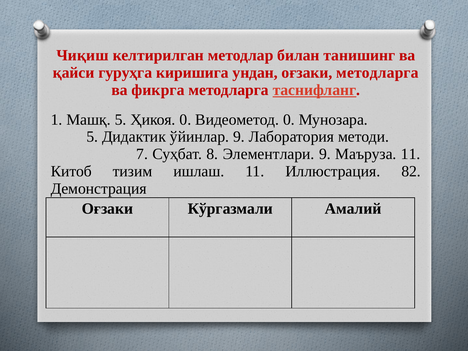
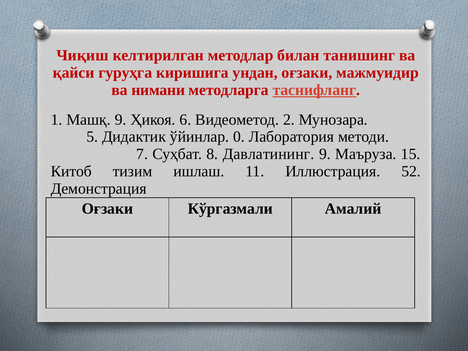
оғзаки методларга: методларга -> мажмуидир
фикрга: фикрга -> нимани
Машқ 5: 5 -> 9
Ҳикоя 0: 0 -> 6
Видеометод 0: 0 -> 2
ўйинлар 9: 9 -> 0
Элементлари: Элементлари -> Давлатининг
Маъруза 11: 11 -> 15
82: 82 -> 52
